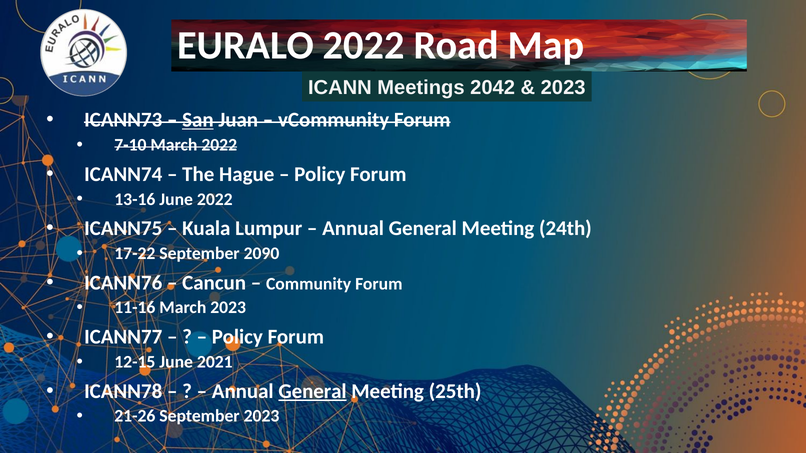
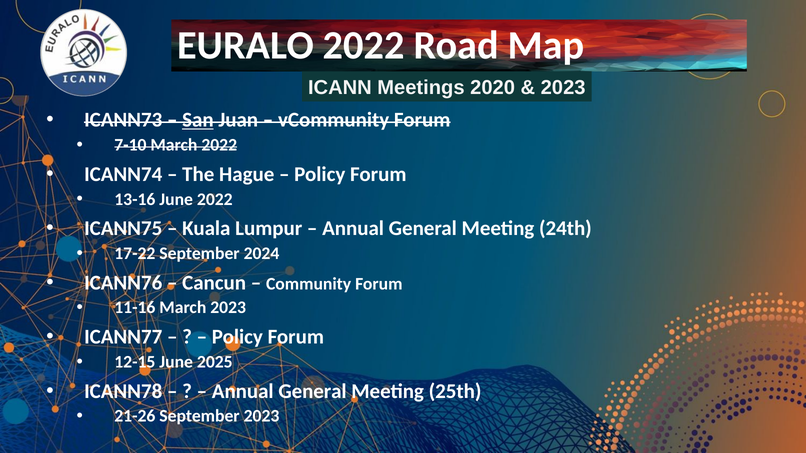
2042: 2042 -> 2020
2090: 2090 -> 2024
2021: 2021 -> 2025
General at (312, 391) underline: present -> none
